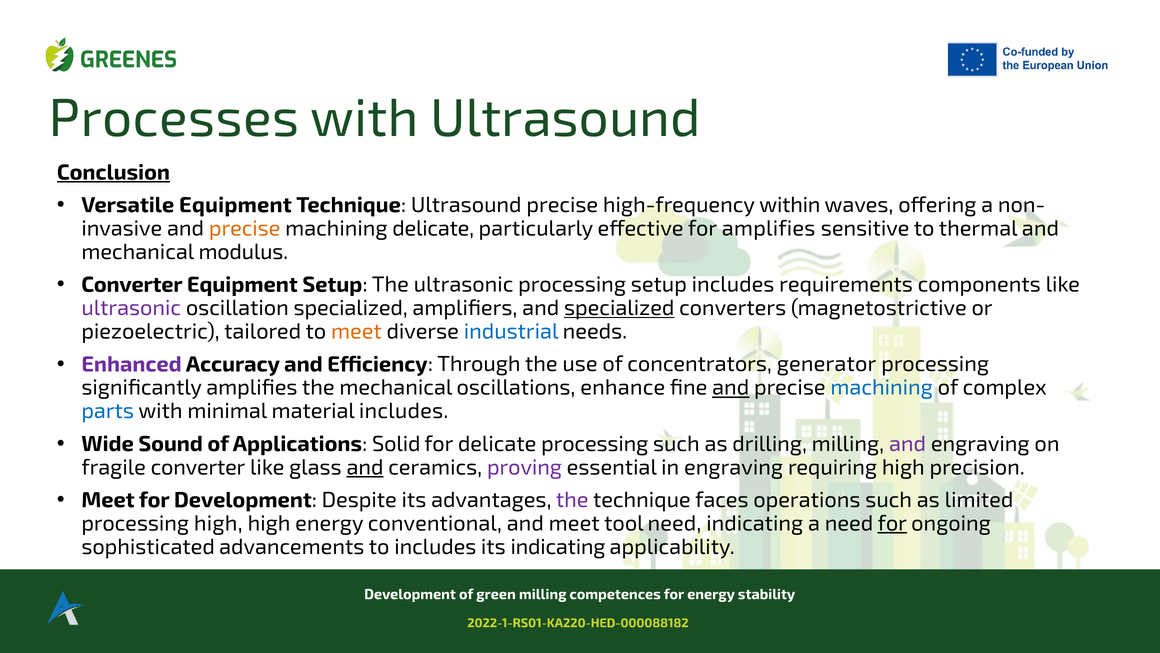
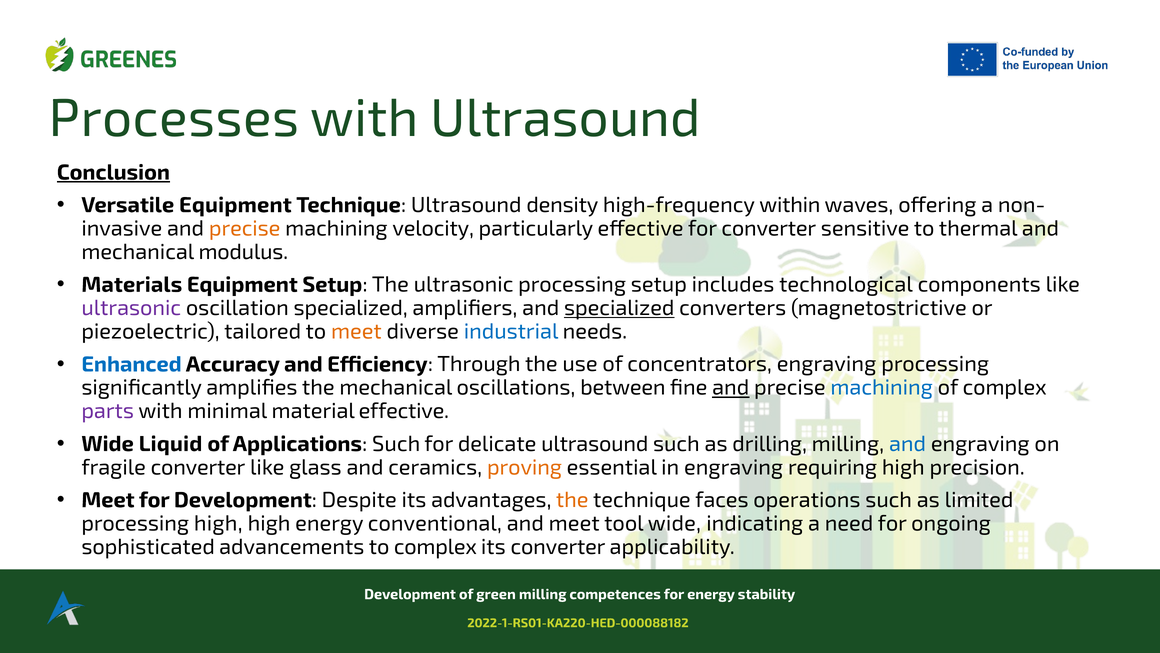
Ultrasound precise: precise -> density
machining delicate: delicate -> velocity
for amplifies: amplifies -> converter
Converter at (132, 284): Converter -> Materials
requirements: requirements -> technological
Enhanced colour: purple -> blue
concentrators generator: generator -> engraving
enhance: enhance -> between
parts colour: blue -> purple
material includes: includes -> effective
Sound: Sound -> Liquid
Applications Solid: Solid -> Such
delicate processing: processing -> ultrasound
and at (908, 444) colour: purple -> blue
and at (365, 467) underline: present -> none
proving colour: purple -> orange
the at (572, 500) colour: purple -> orange
tool need: need -> wide
for at (892, 523) underline: present -> none
to includes: includes -> complex
its indicating: indicating -> converter
